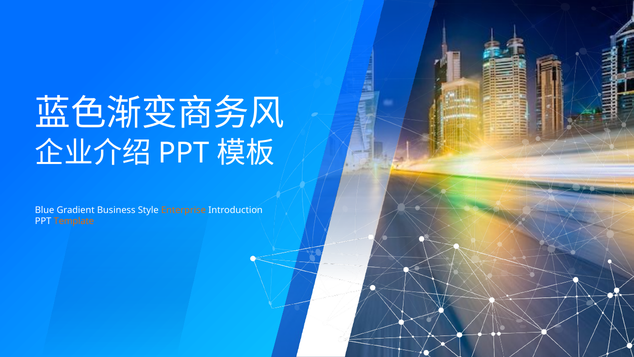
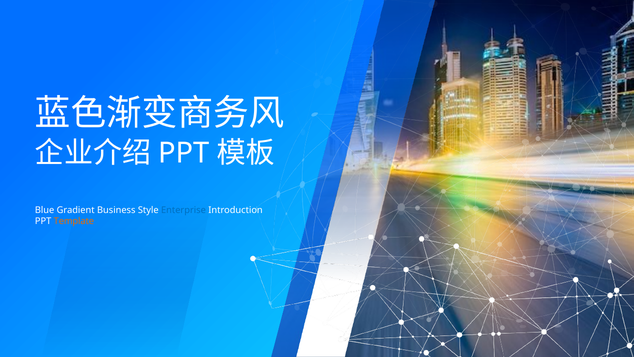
Enterprise colour: orange -> blue
